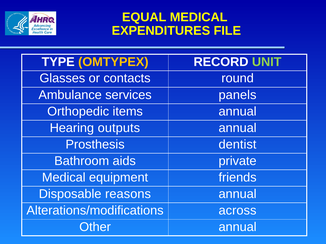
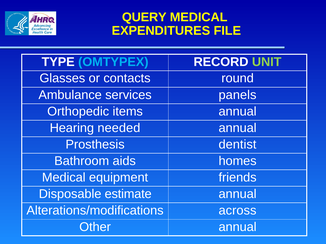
EQUAL: EQUAL -> QUERY
OMTYPEX colour: yellow -> light blue
outputs: outputs -> needed
private: private -> homes
reasons: reasons -> estimate
